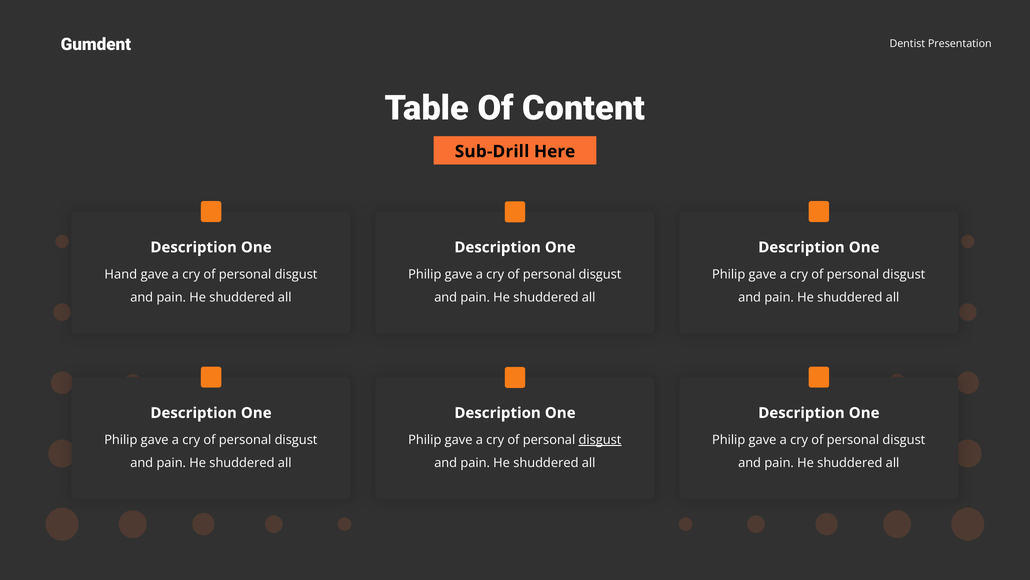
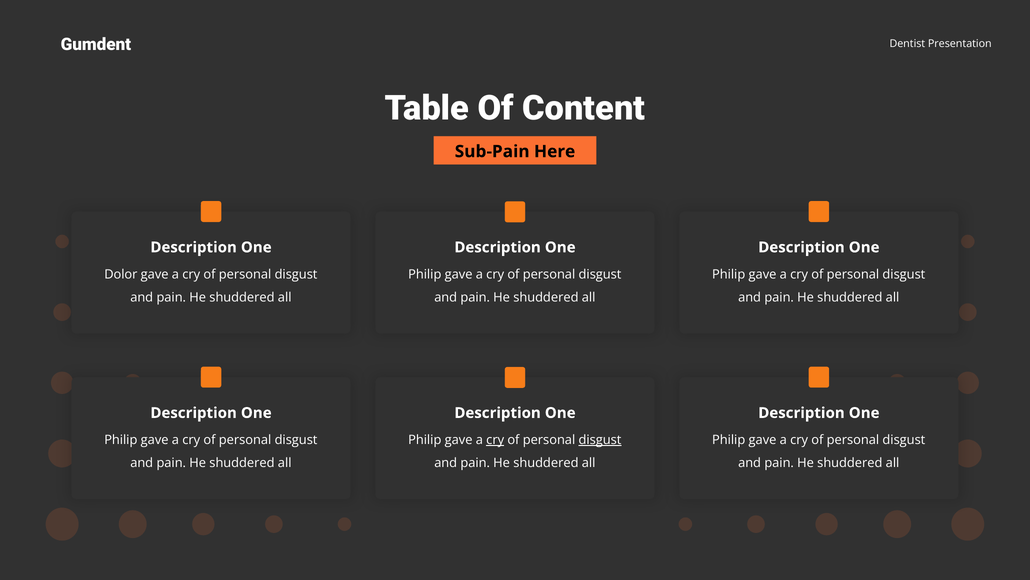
Sub-Drill: Sub-Drill -> Sub-Pain
Hand: Hand -> Dolor
cry at (495, 440) underline: none -> present
